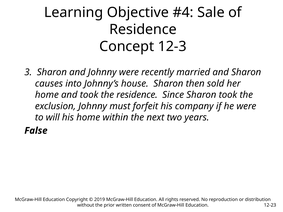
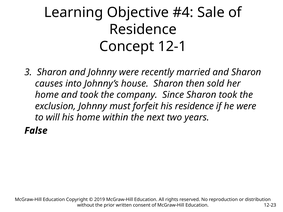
12-3: 12-3 -> 12-1
the residence: residence -> company
his company: company -> residence
